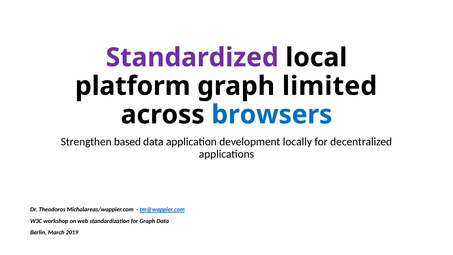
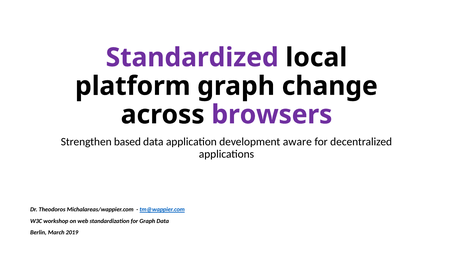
limited: limited -> change
browsers colour: blue -> purple
locally: locally -> aware
